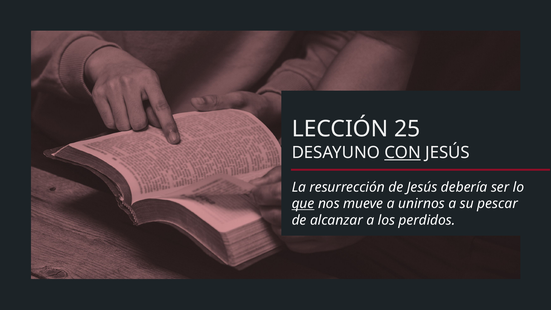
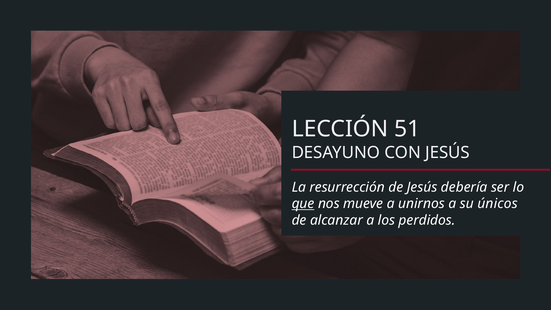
25: 25 -> 51
CON underline: present -> none
pescar: pescar -> únicos
